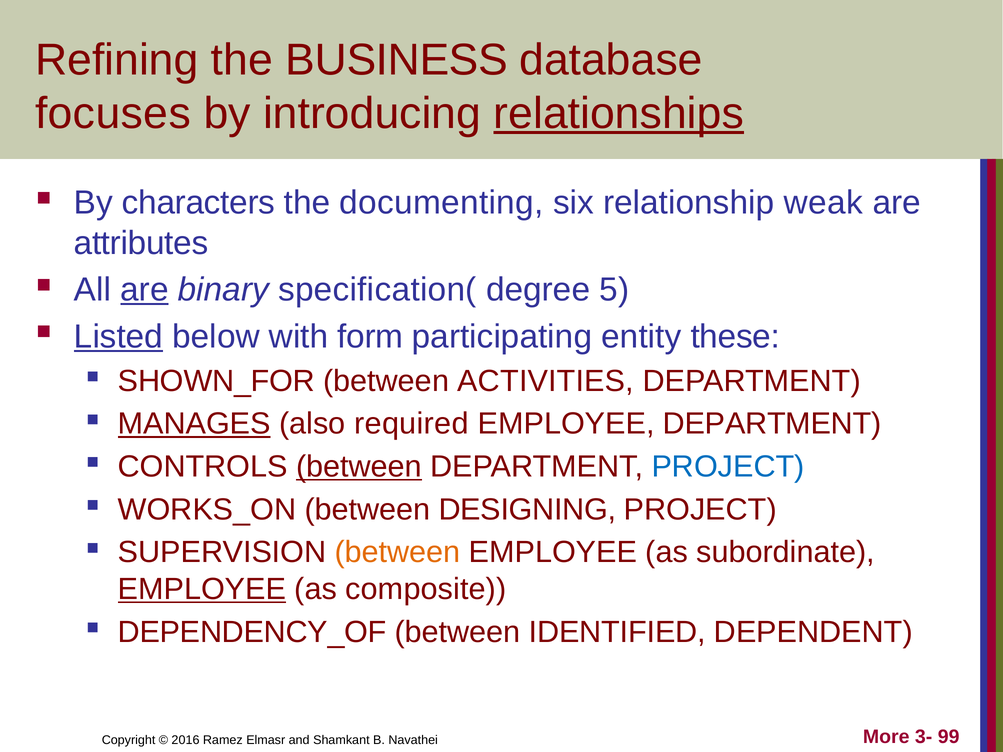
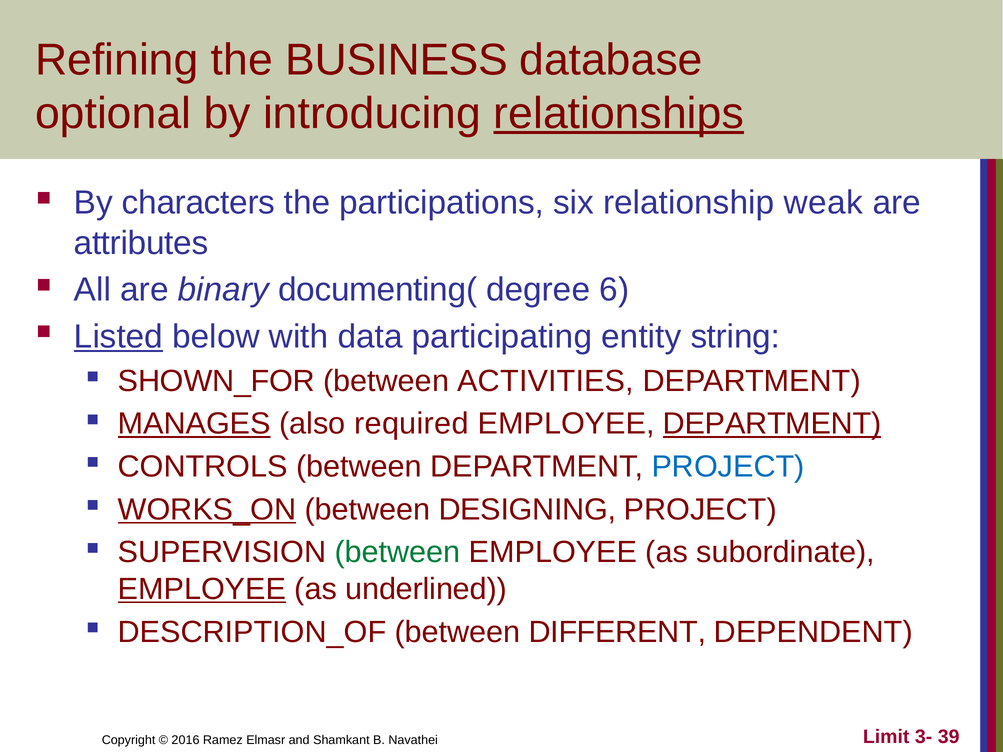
focuses: focuses -> optional
documenting: documenting -> participations
are at (144, 290) underline: present -> none
specification(: specification( -> documenting(
5: 5 -> 6
form: form -> data
these: these -> string
DEPARTMENT at (772, 424) underline: none -> present
between at (359, 467) underline: present -> none
WORKS_ON underline: none -> present
between at (398, 553) colour: orange -> green
composite: composite -> underlined
DEPENDENCY_OF: DEPENDENCY_OF -> DESCRIPTION_OF
IDENTIFIED: IDENTIFIED -> DIFFERENT
More: More -> Limit
99: 99 -> 39
